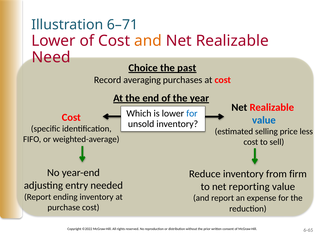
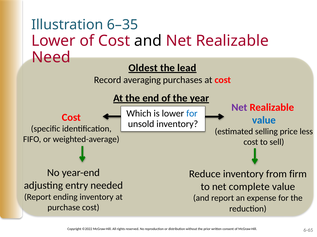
6–71: 6–71 -> 6–35
and at (148, 41) colour: orange -> black
Choice: Choice -> Oldest
past: past -> lead
Net at (239, 108) colour: black -> purple
reporting: reporting -> complete
